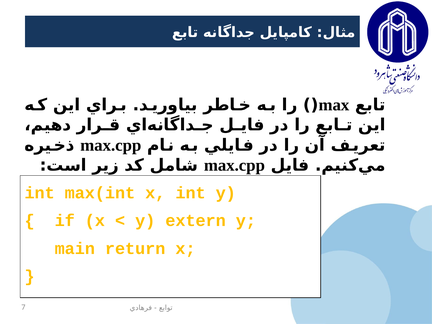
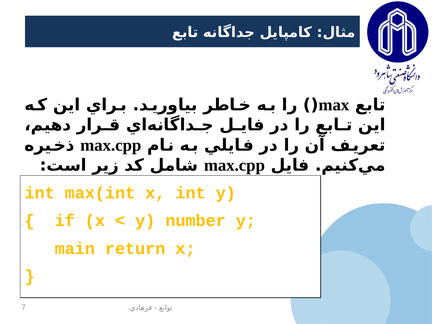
extern: extern -> number
